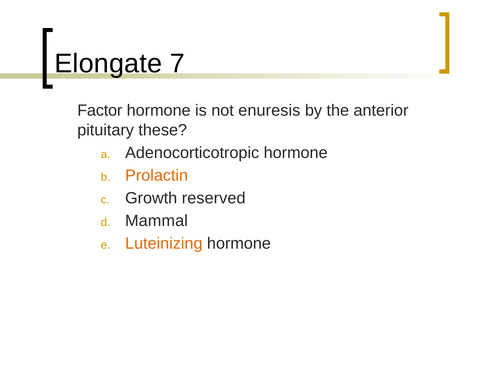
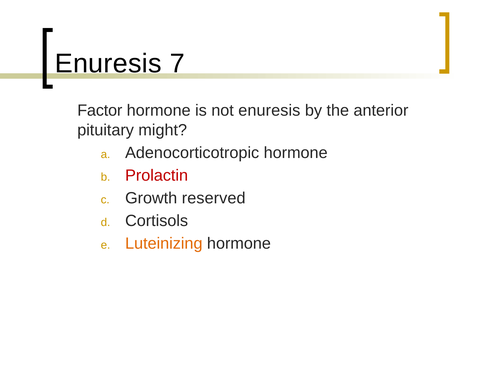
Elongate at (108, 63): Elongate -> Enuresis
these: these -> might
Prolactin colour: orange -> red
Mammal: Mammal -> Cortisols
